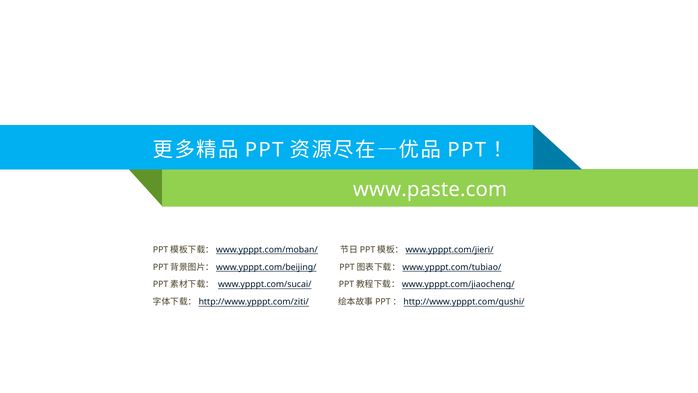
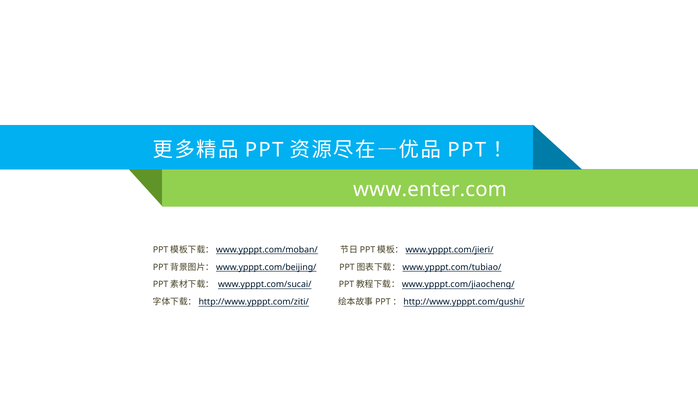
www.paste.com: www.paste.com -> www.enter.com
